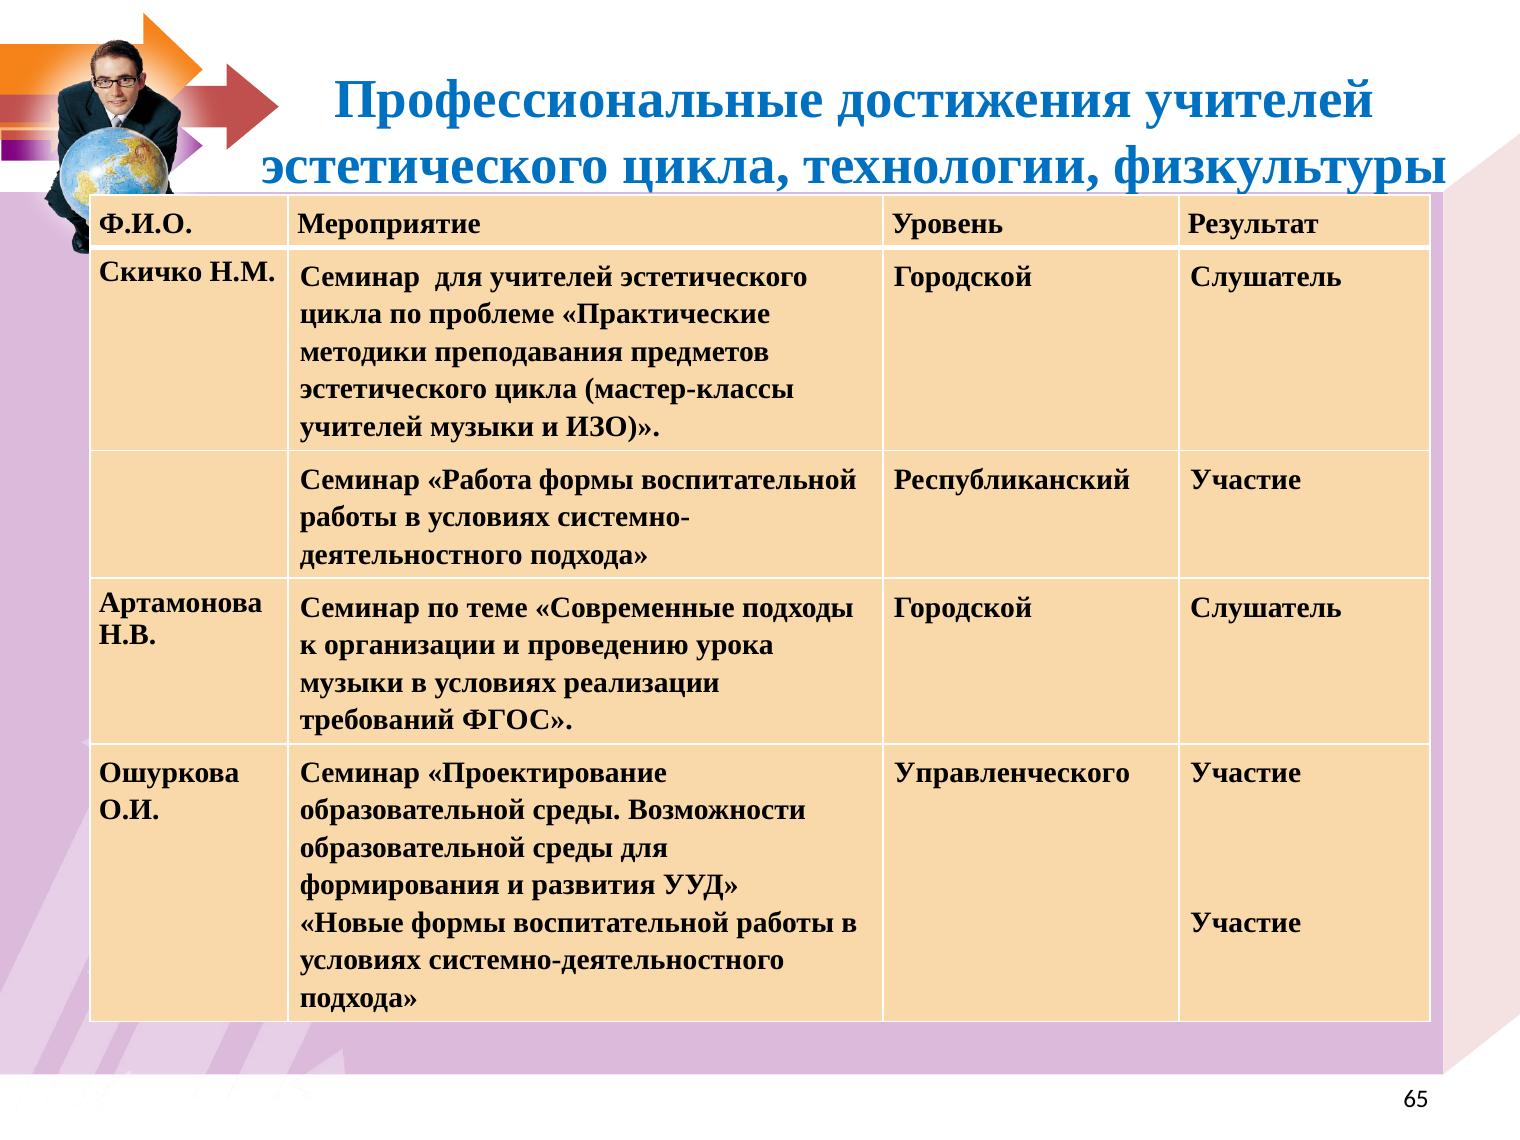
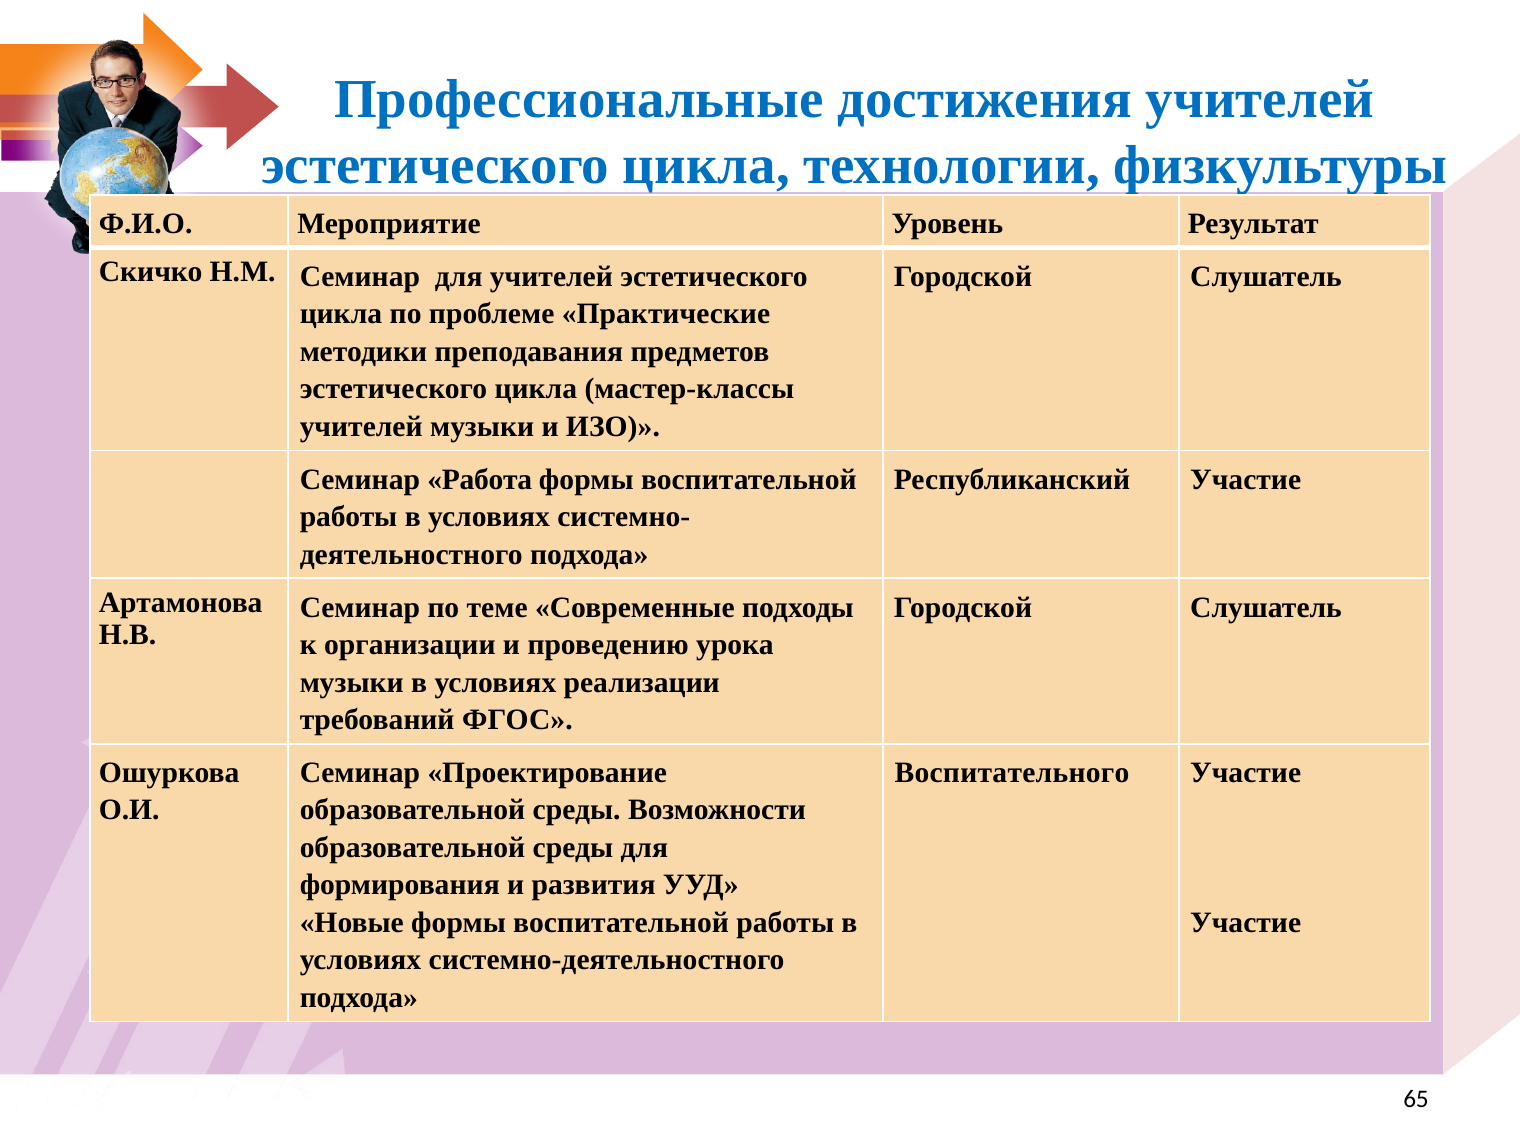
Управленческого: Управленческого -> Воспитательного
